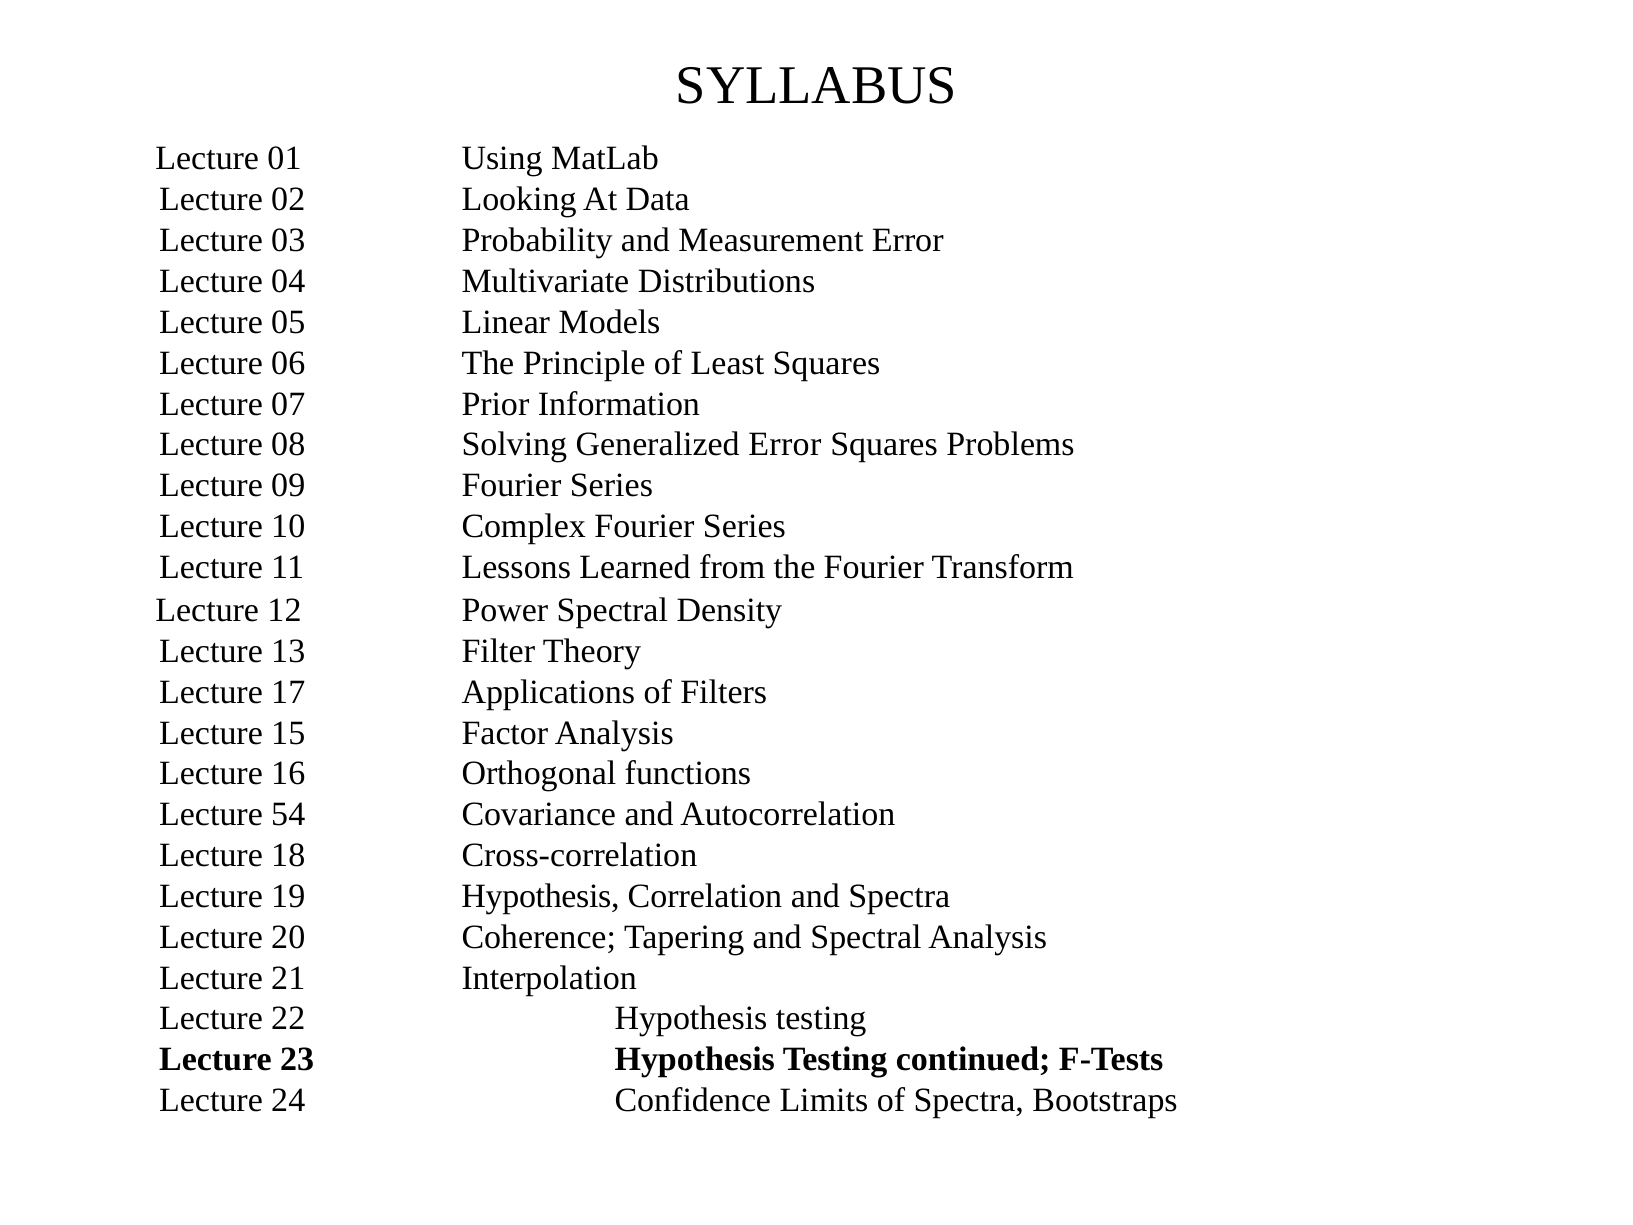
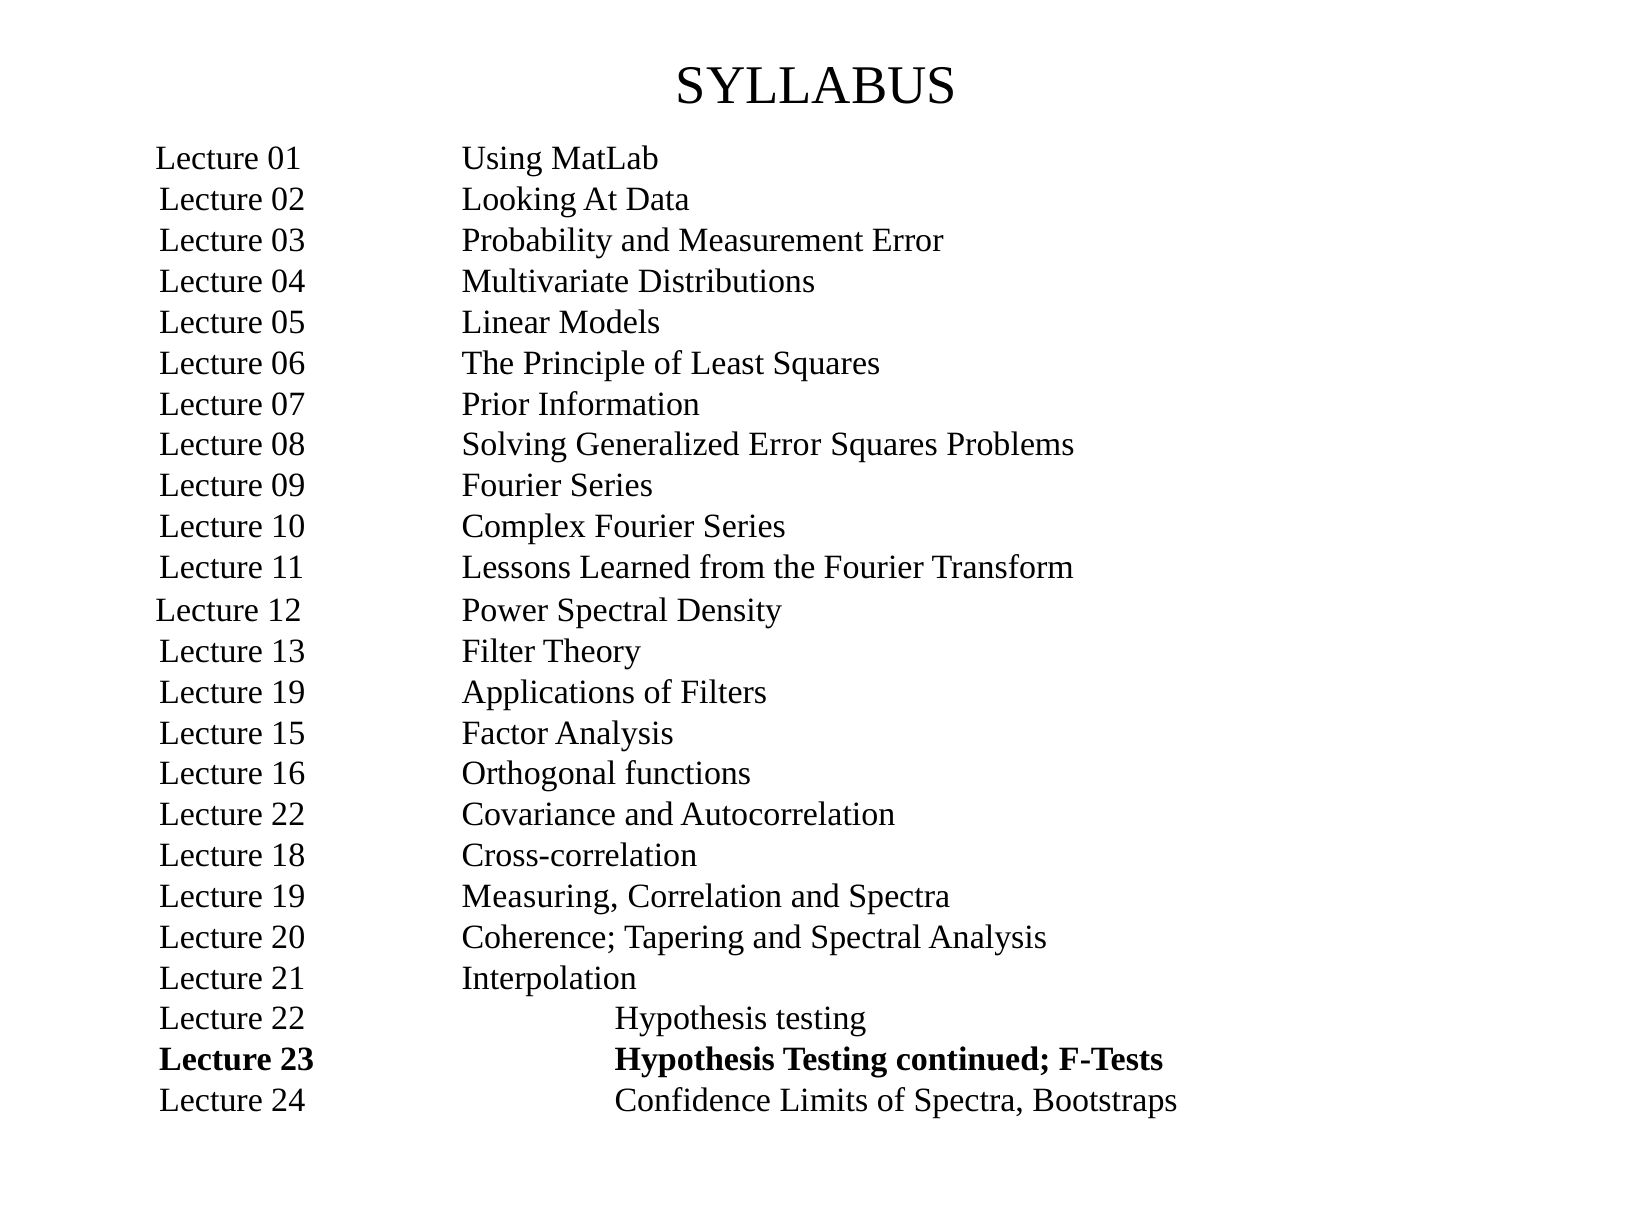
17 at (288, 692): 17 -> 19
54 at (288, 814): 54 -> 22
19 Hypothesis: Hypothesis -> Measuring
